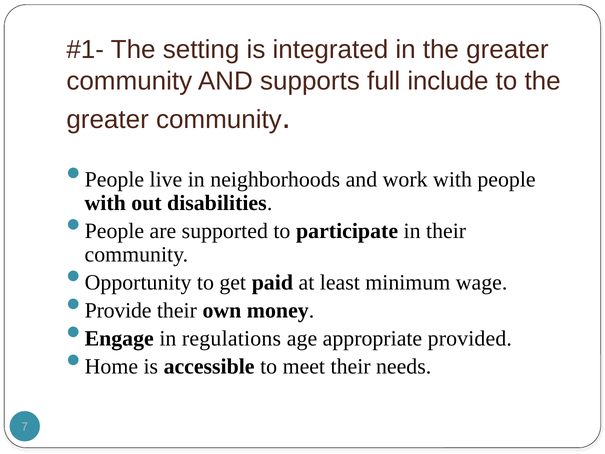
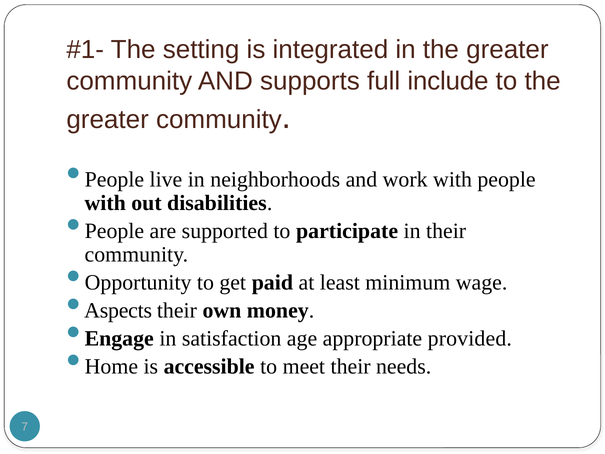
Provide: Provide -> Aspects
regulations: regulations -> satisfaction
